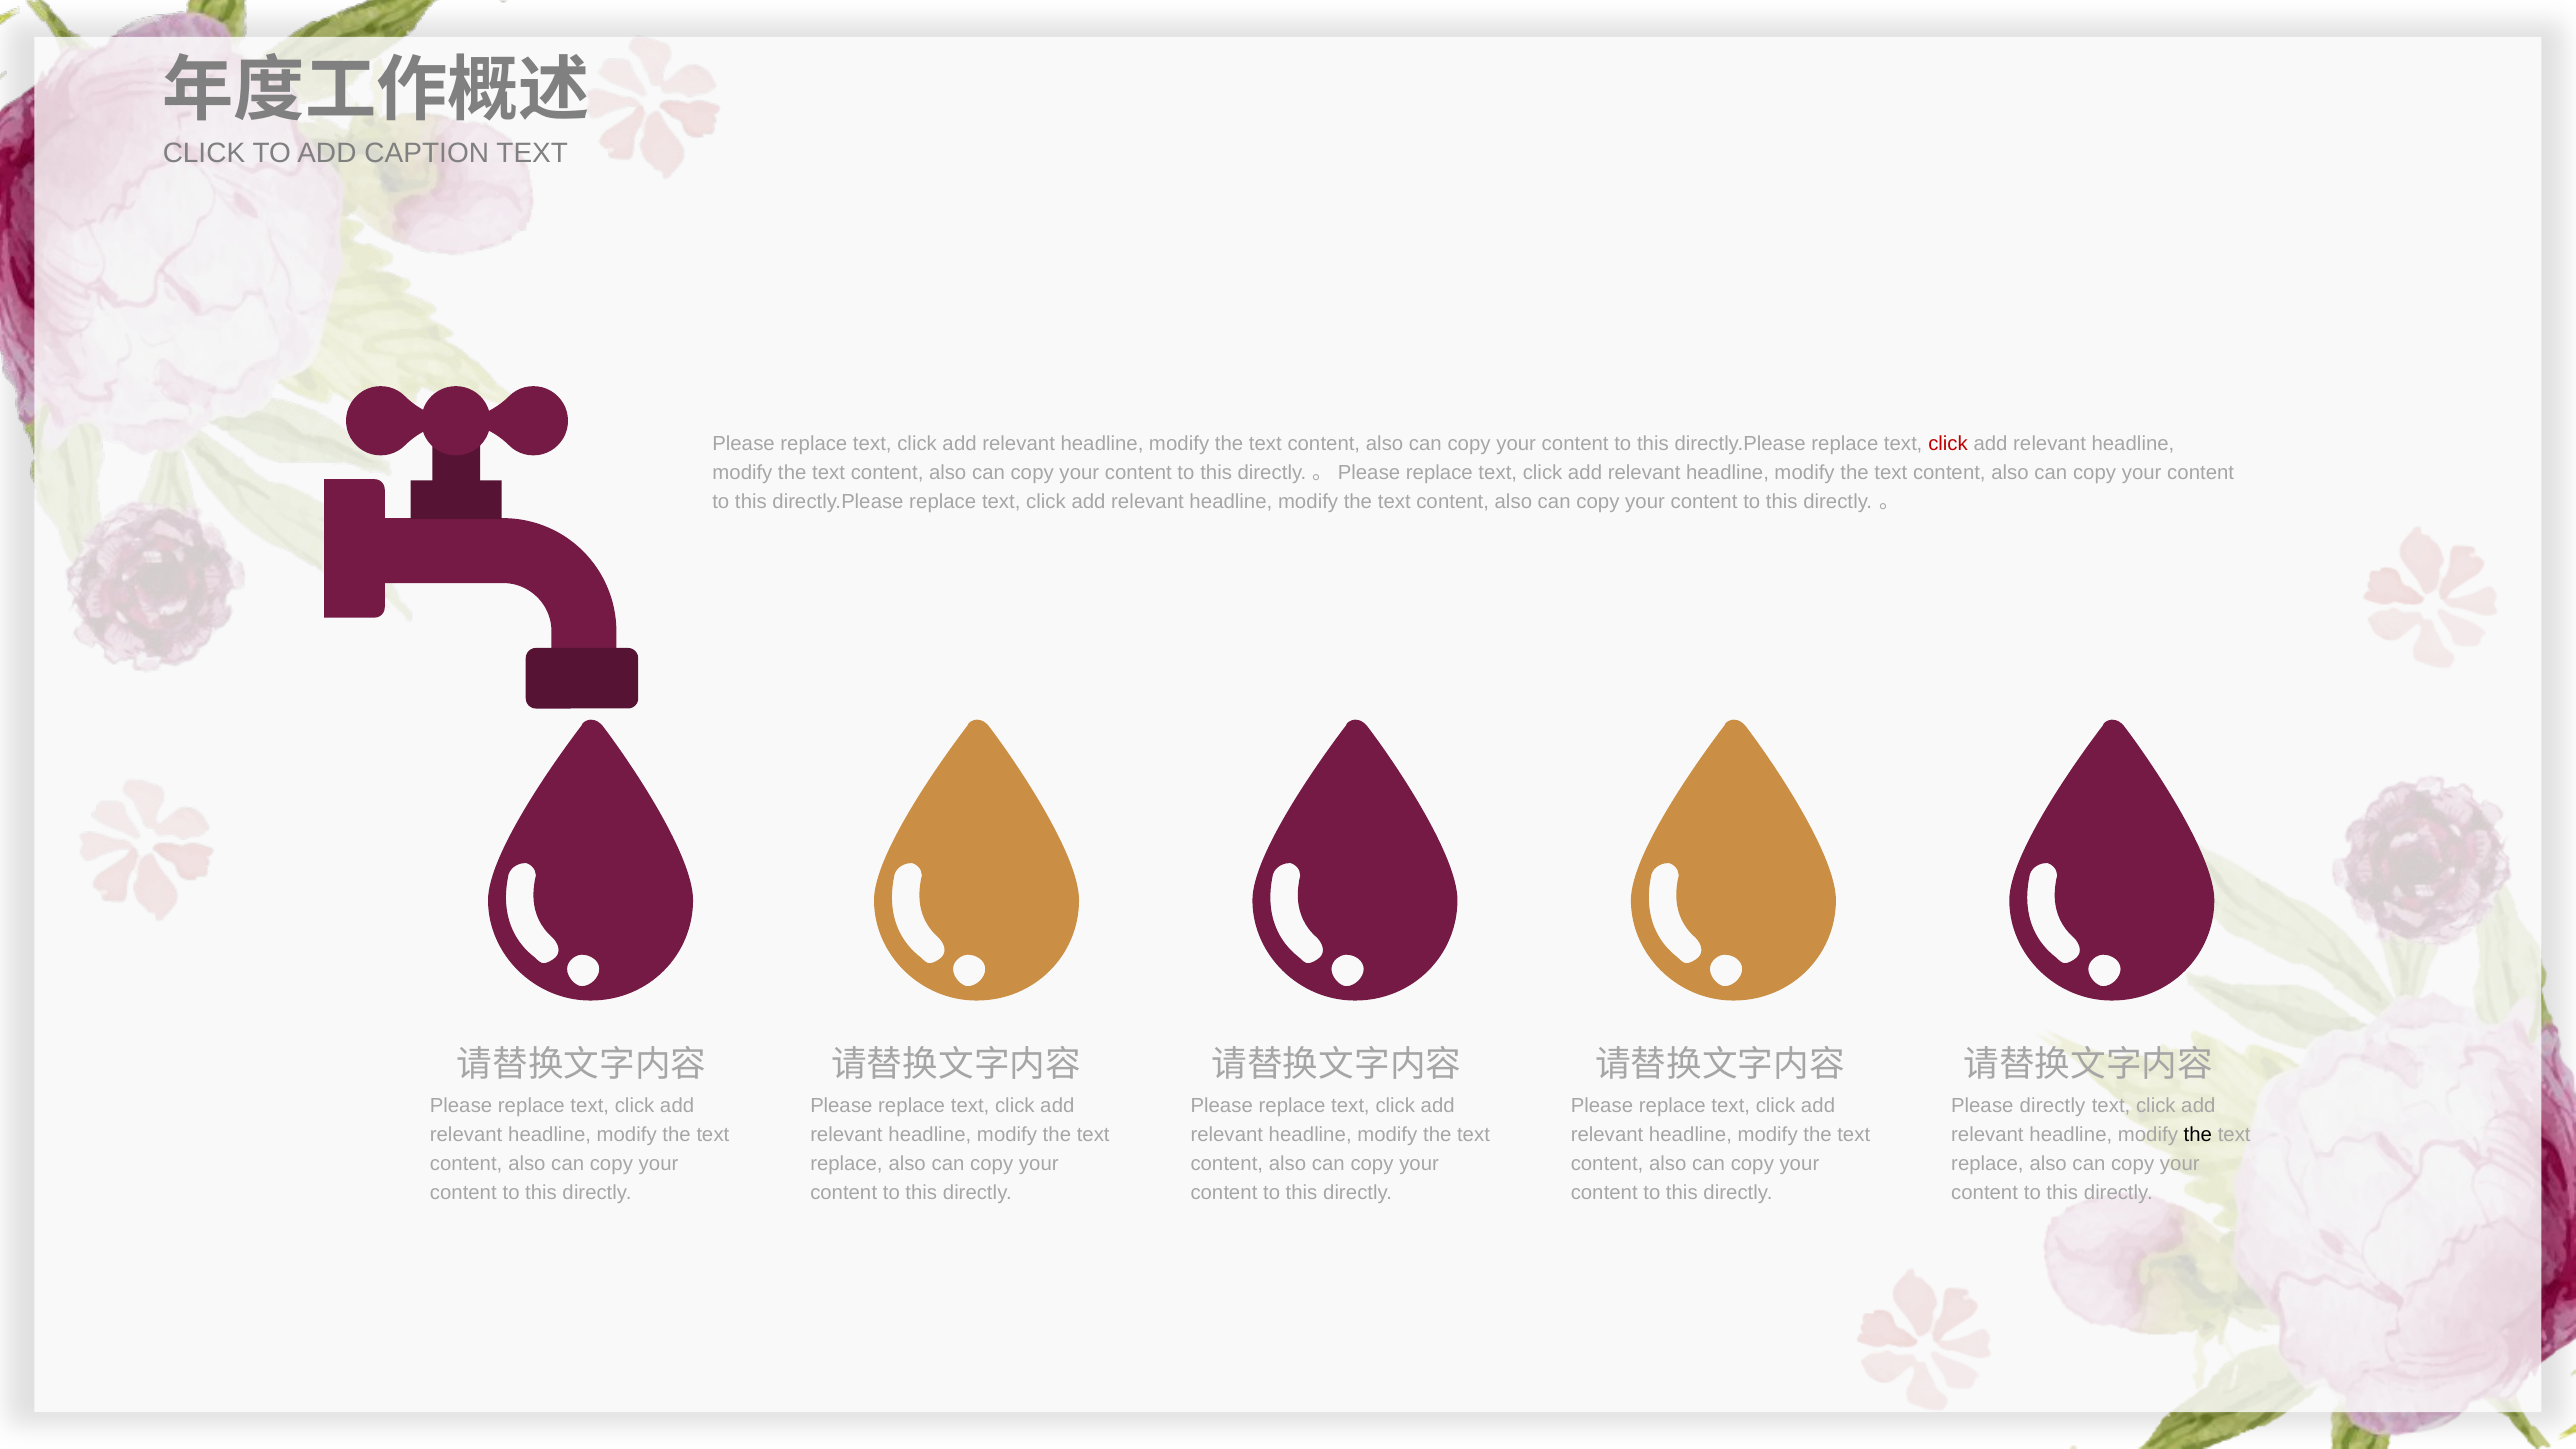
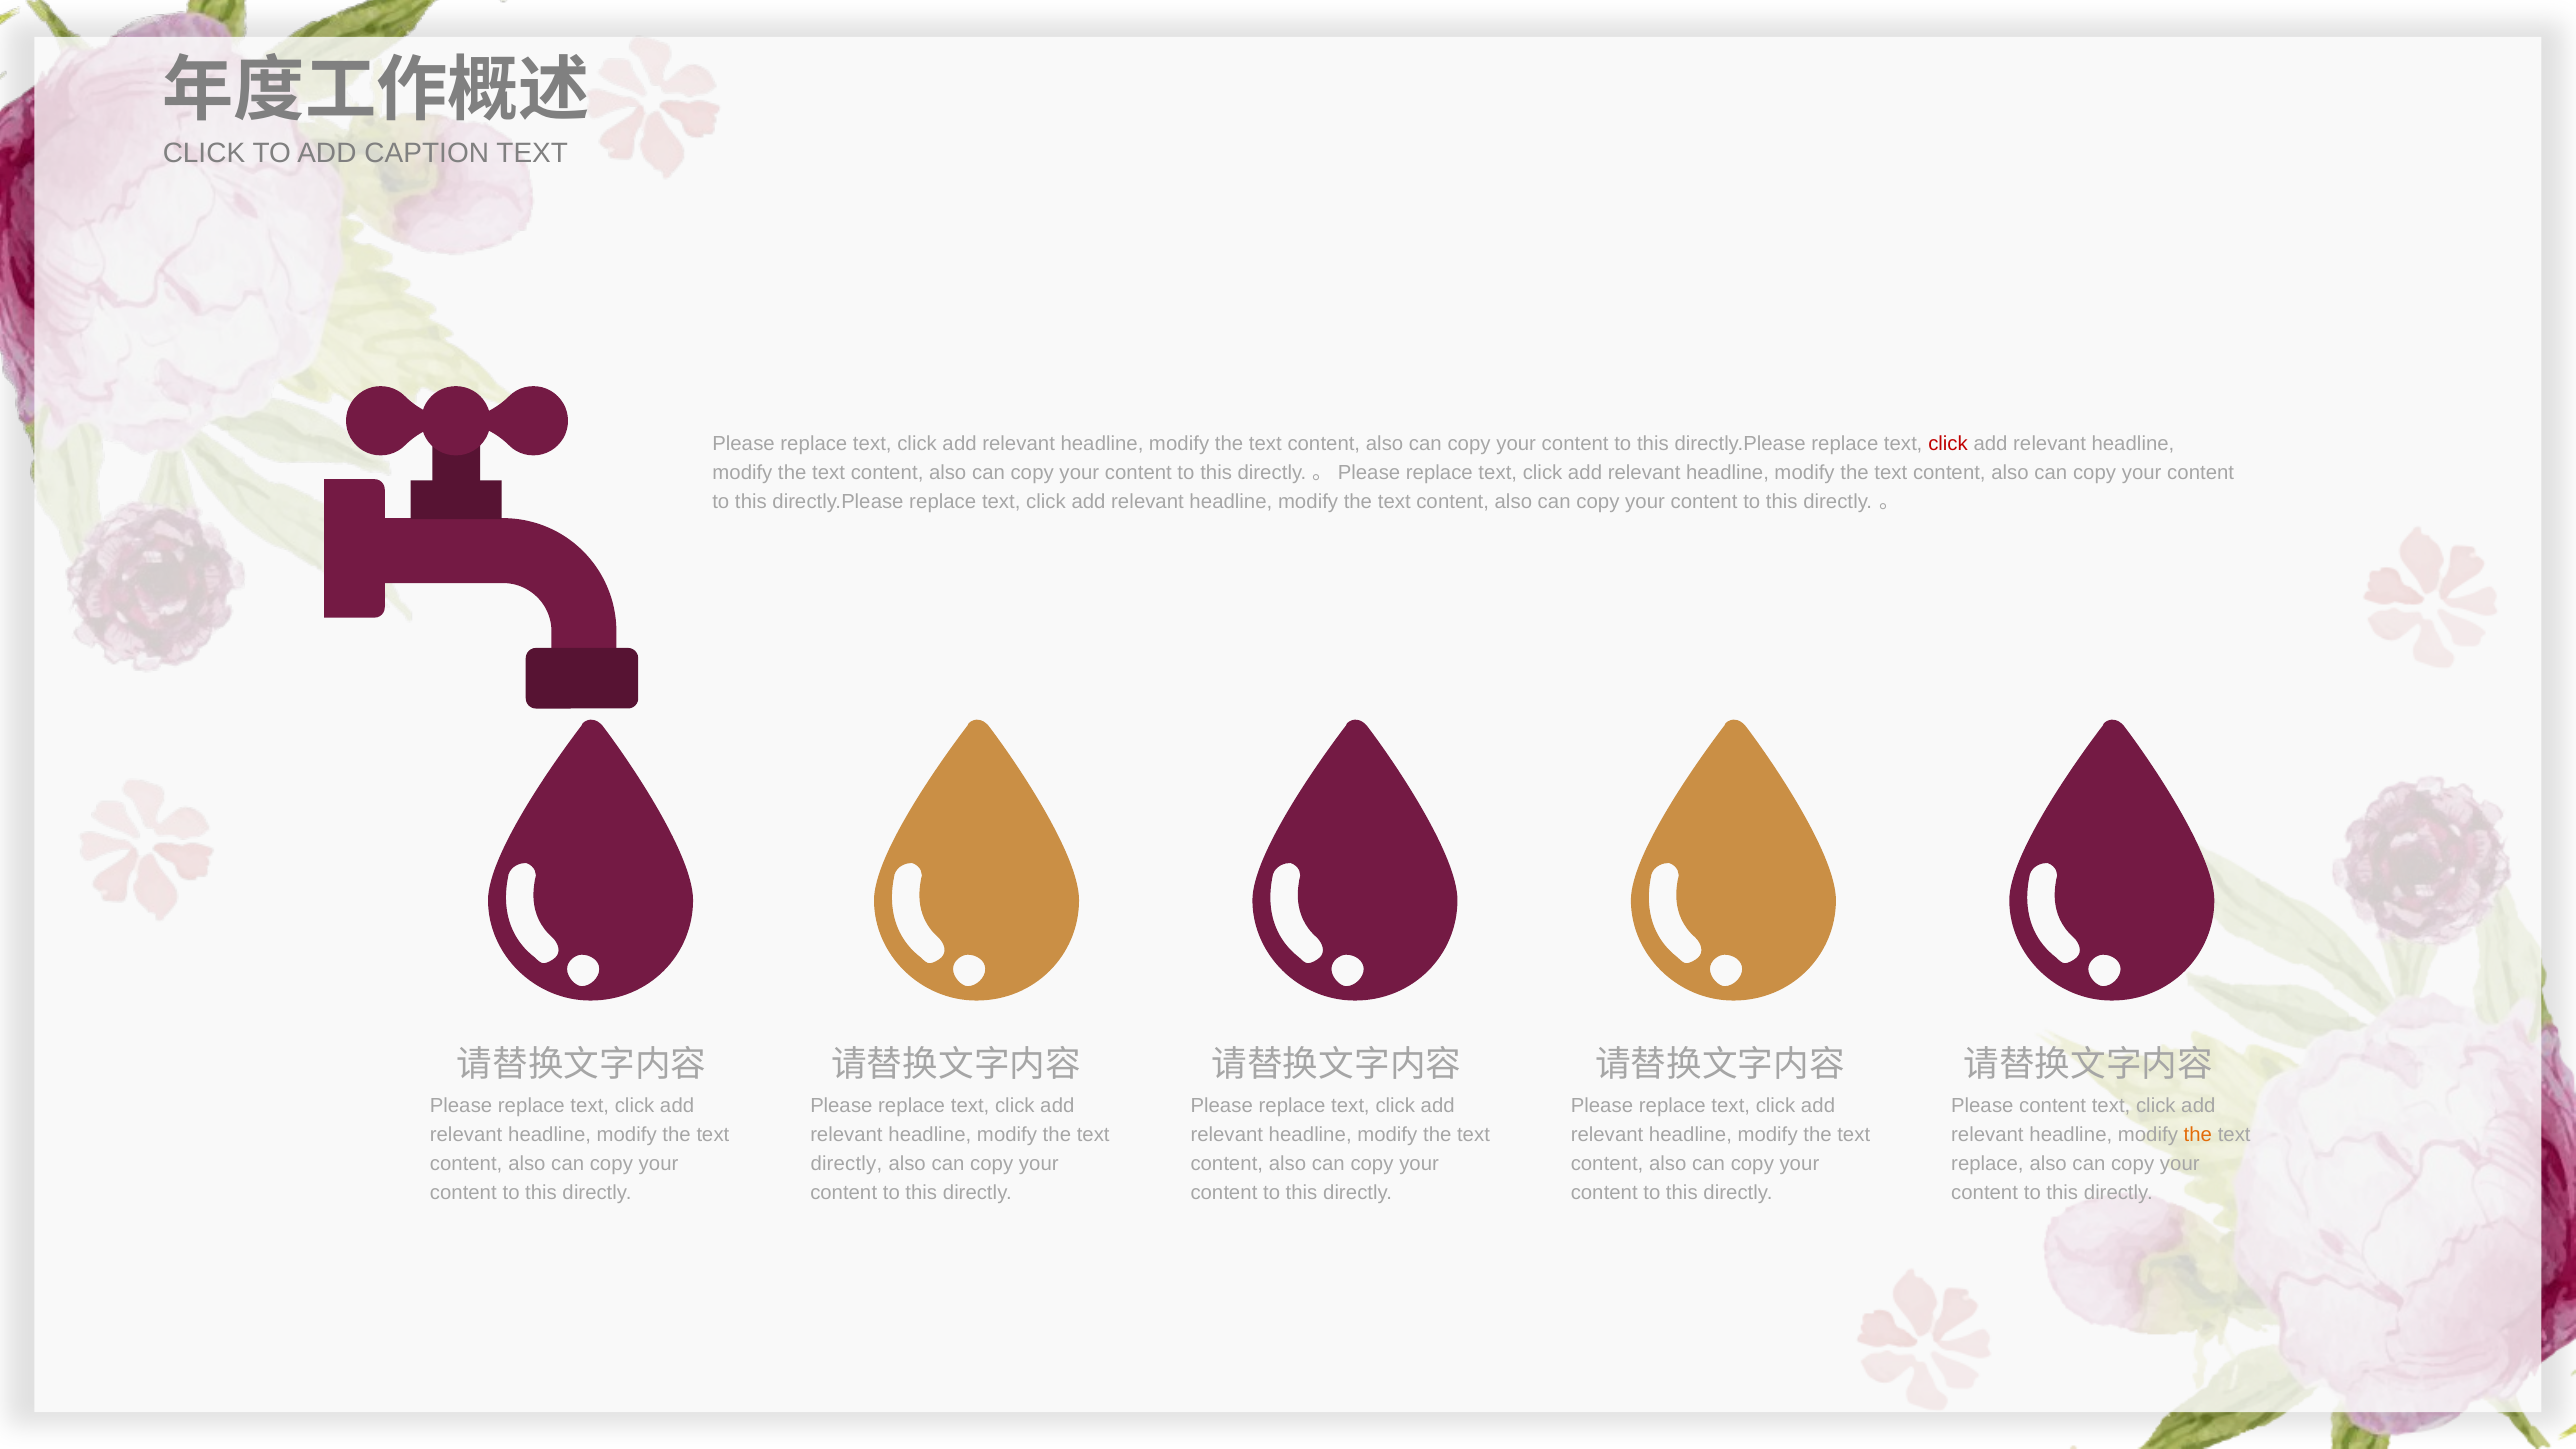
Please directly: directly -> content
the at (2198, 1134) colour: black -> orange
replace at (846, 1164): replace -> directly
